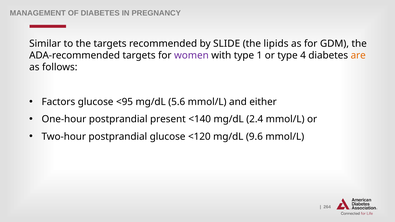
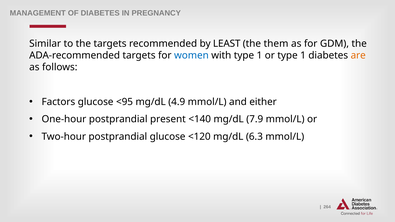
SLIDE: SLIDE -> LEAST
lipids: lipids -> them
women colour: purple -> blue
or type 4: 4 -> 1
5.6: 5.6 -> 4.9
2.4: 2.4 -> 7.9
9.6: 9.6 -> 6.3
